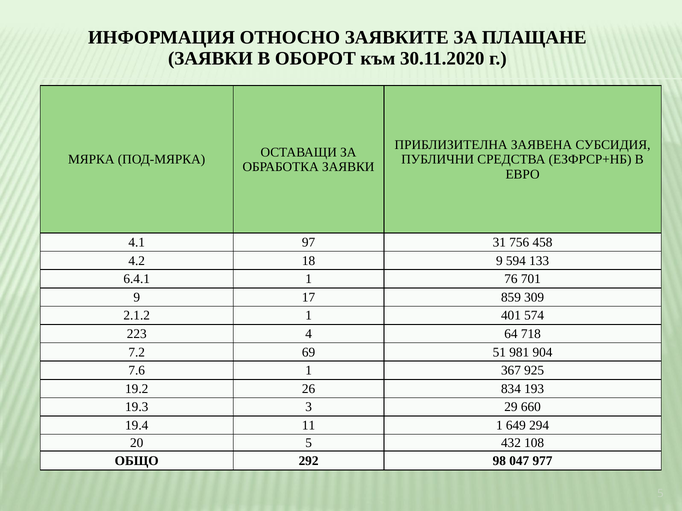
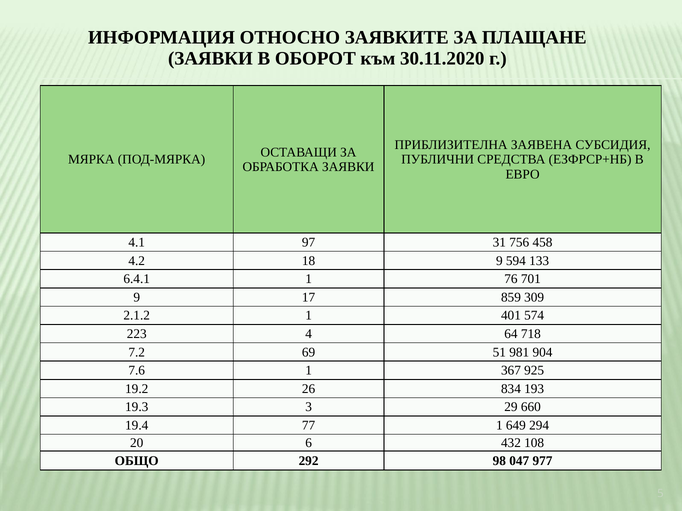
11: 11 -> 77
20 5: 5 -> 6
